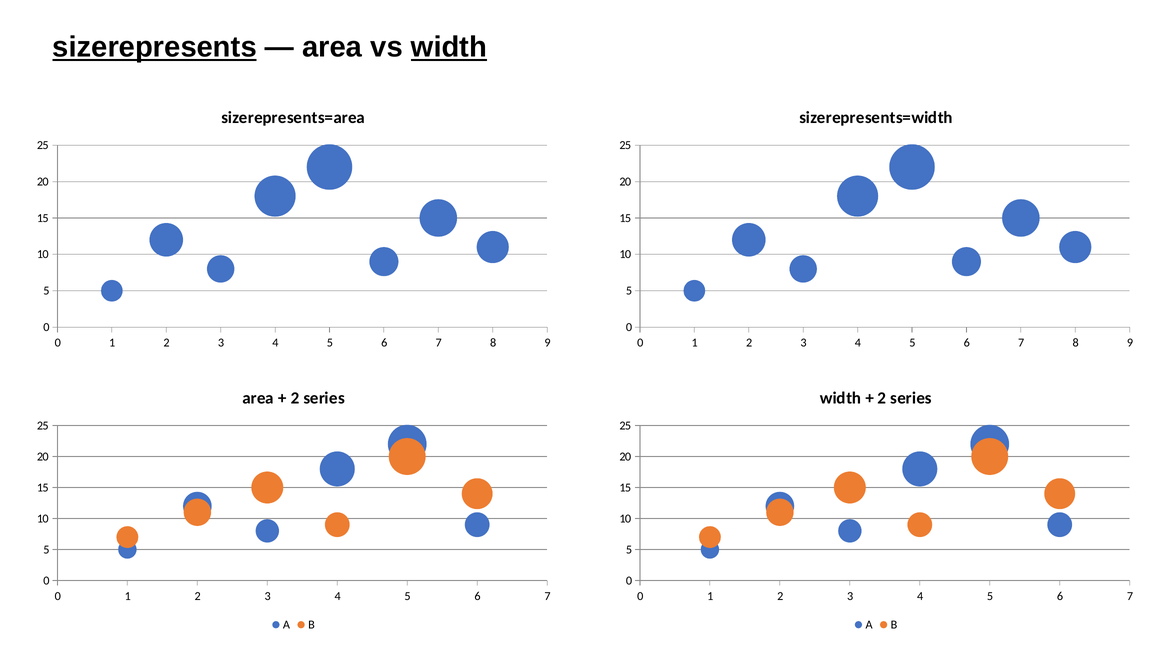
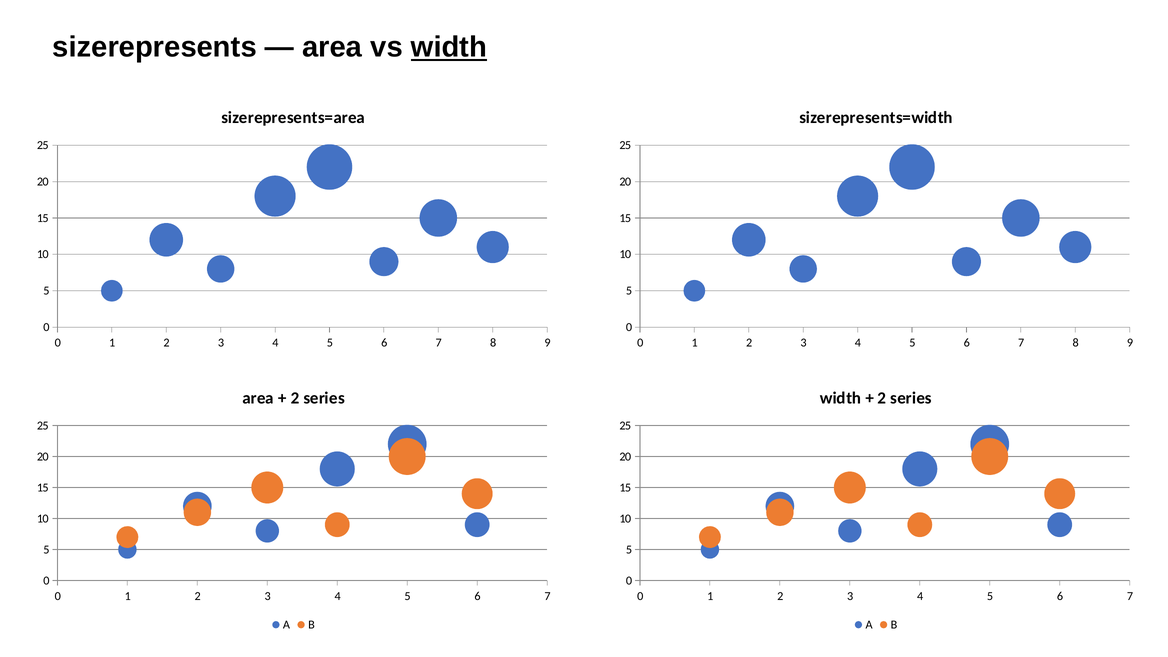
sizerepresents underline: present -> none
